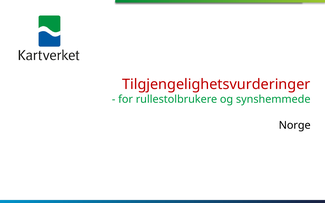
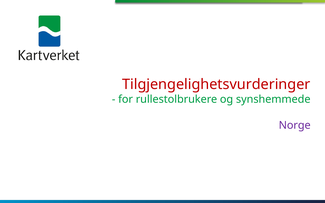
Norge colour: black -> purple
